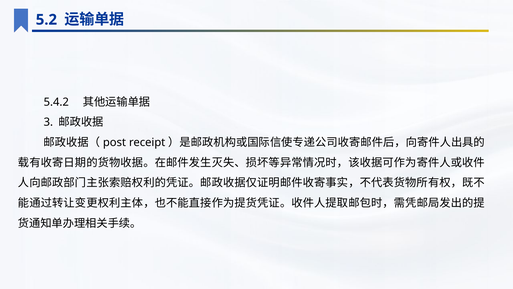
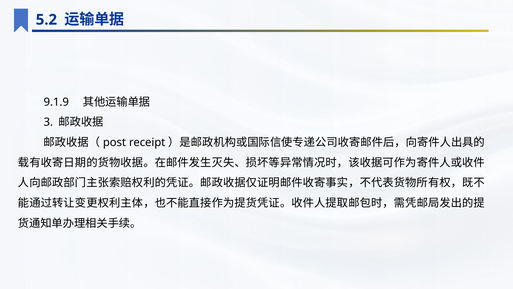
5.4.2: 5.4.2 -> 9.1.9
